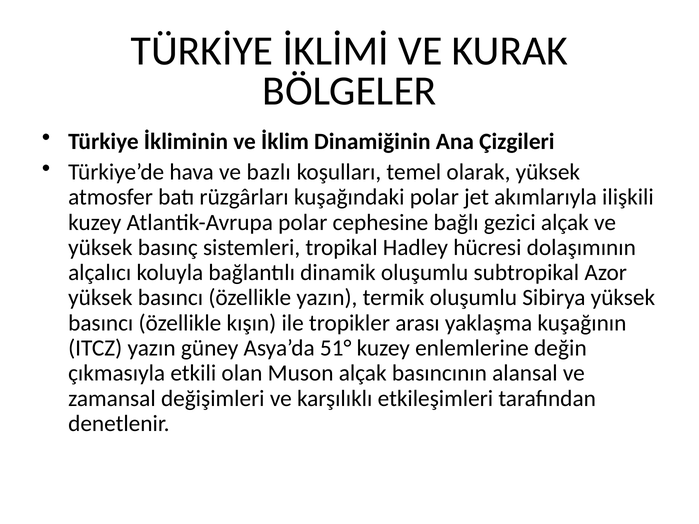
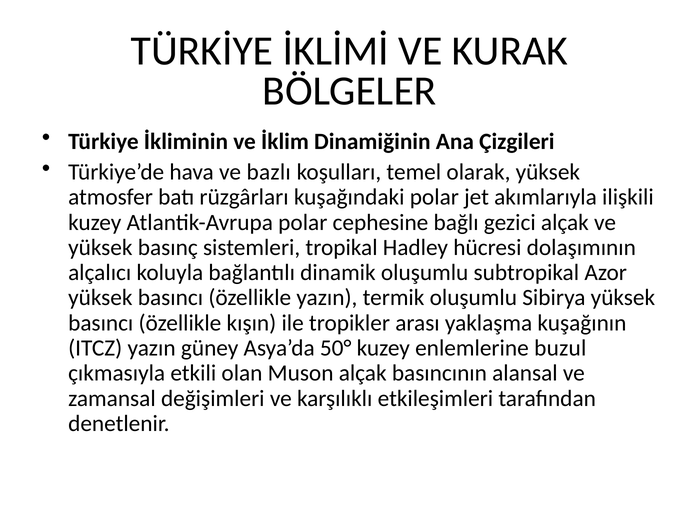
51°: 51° -> 50°
değin: değin -> buzul
